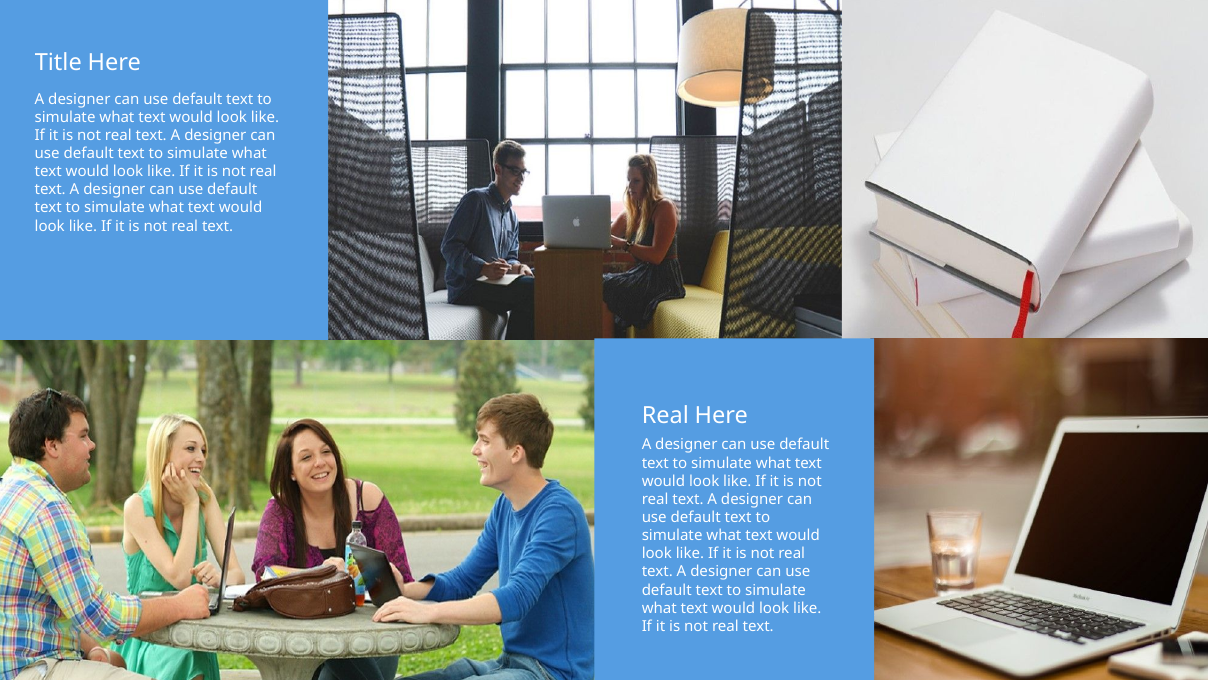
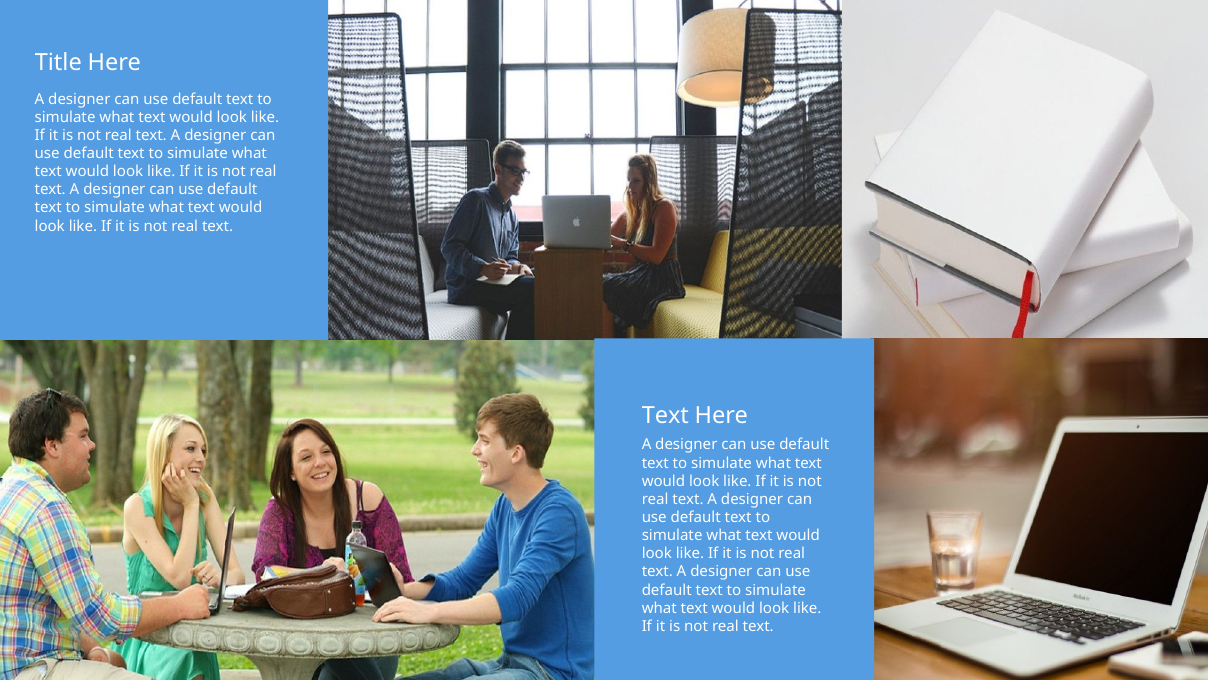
Real at (665, 415): Real -> Text
